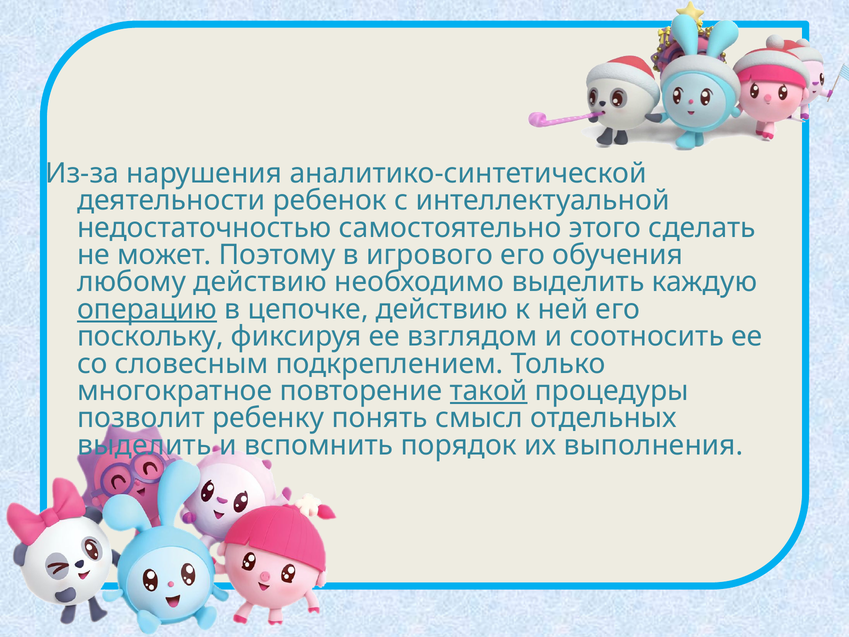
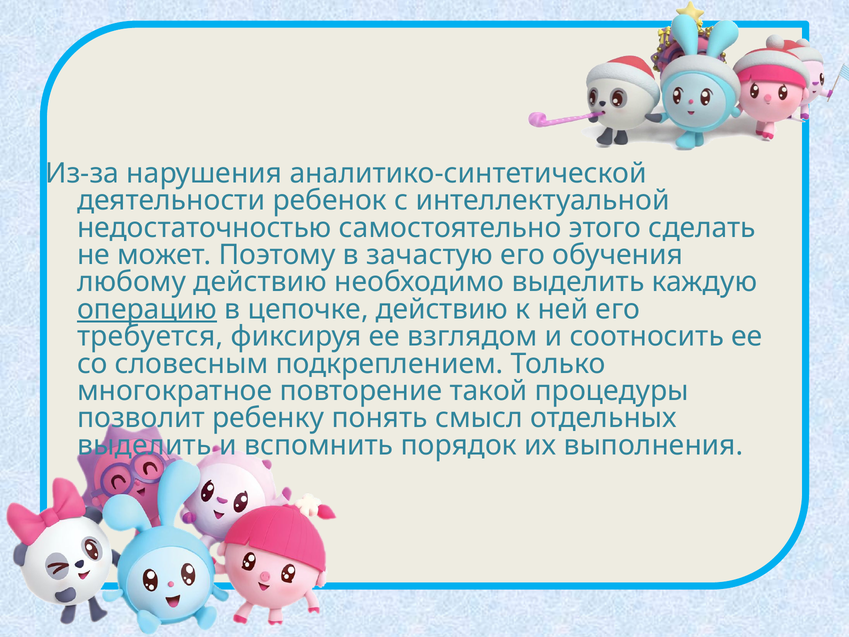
игрового: игрового -> зачастую
поскольку: поскольку -> требуется
такой underline: present -> none
